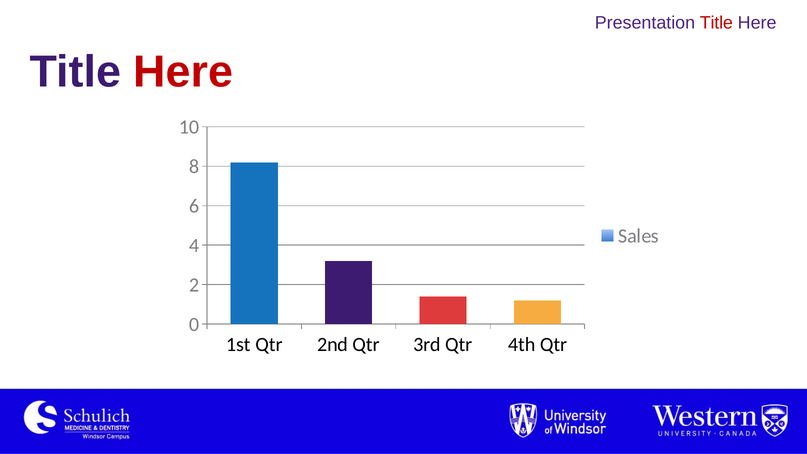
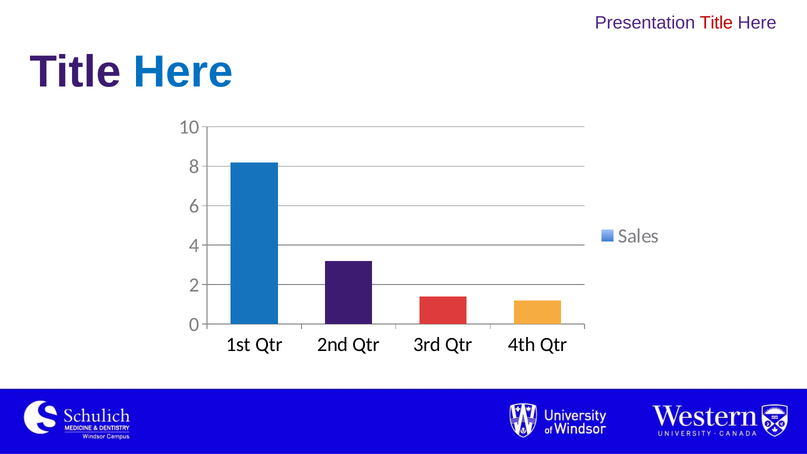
Here at (183, 72) colour: red -> blue
